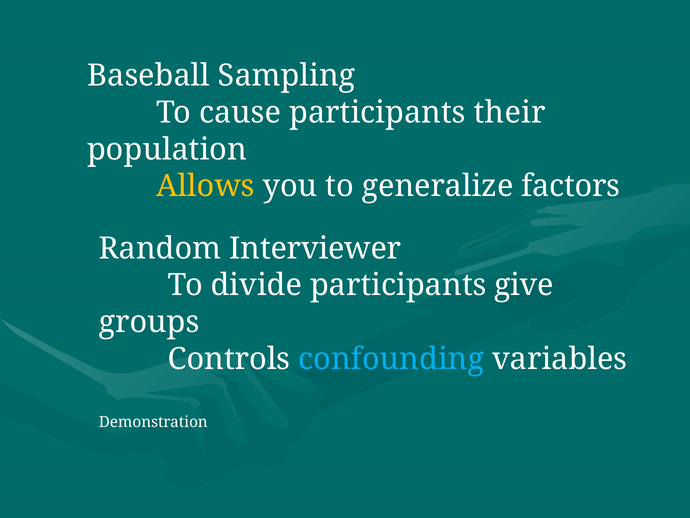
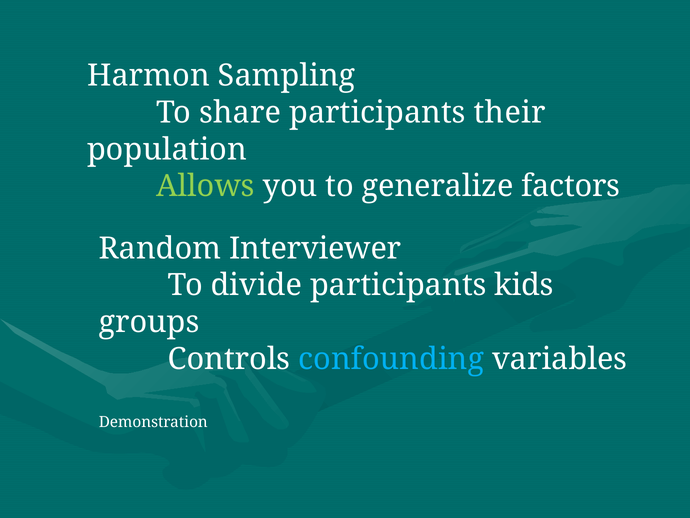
Baseball: Baseball -> Harmon
cause: cause -> share
Allows colour: yellow -> light green
give: give -> kids
